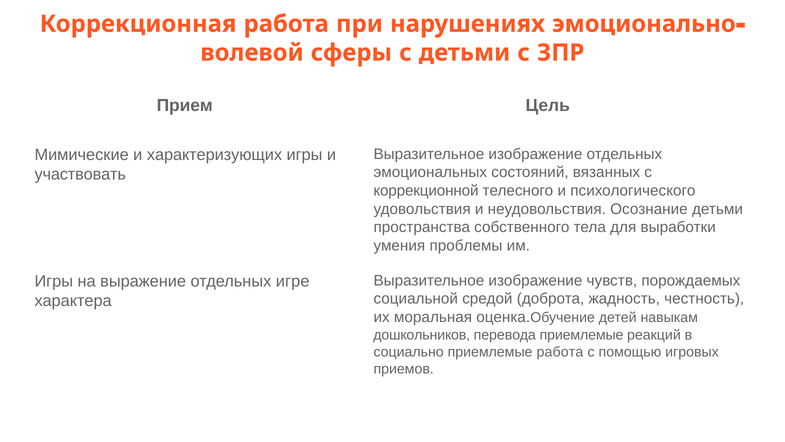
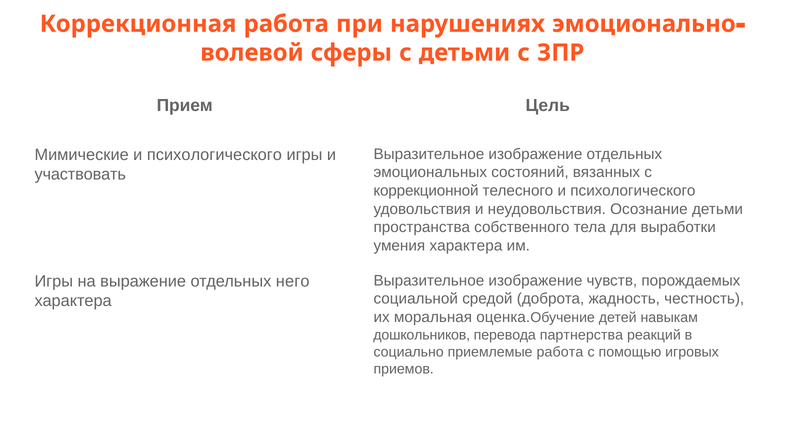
Мимические и характеризующих: характеризующих -> психологического
умения проблемы: проблемы -> характера
игре: игре -> него
перевода приемлемые: приемлемые -> партнерства
